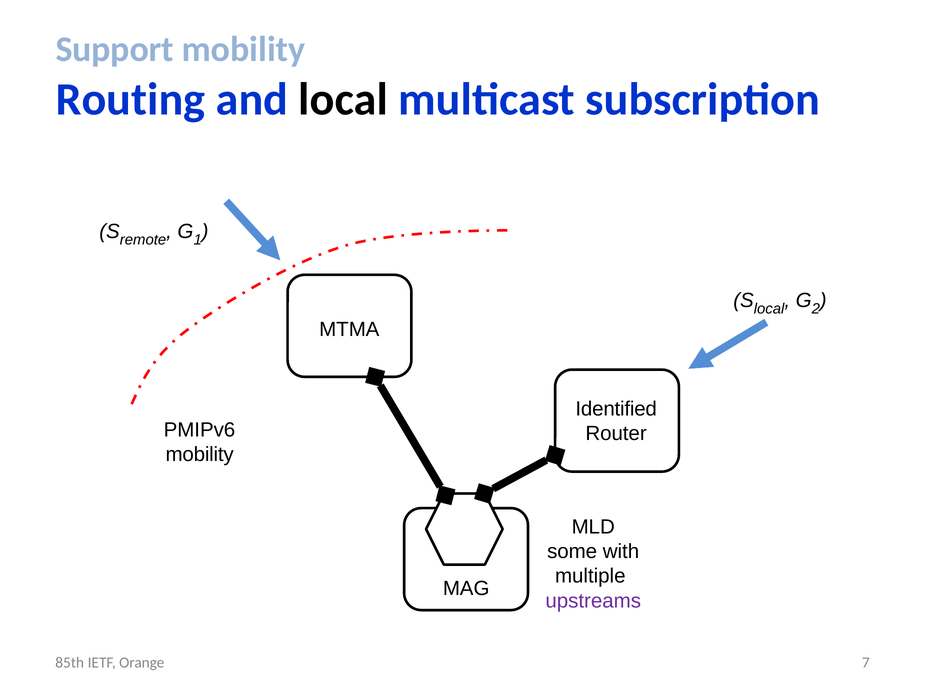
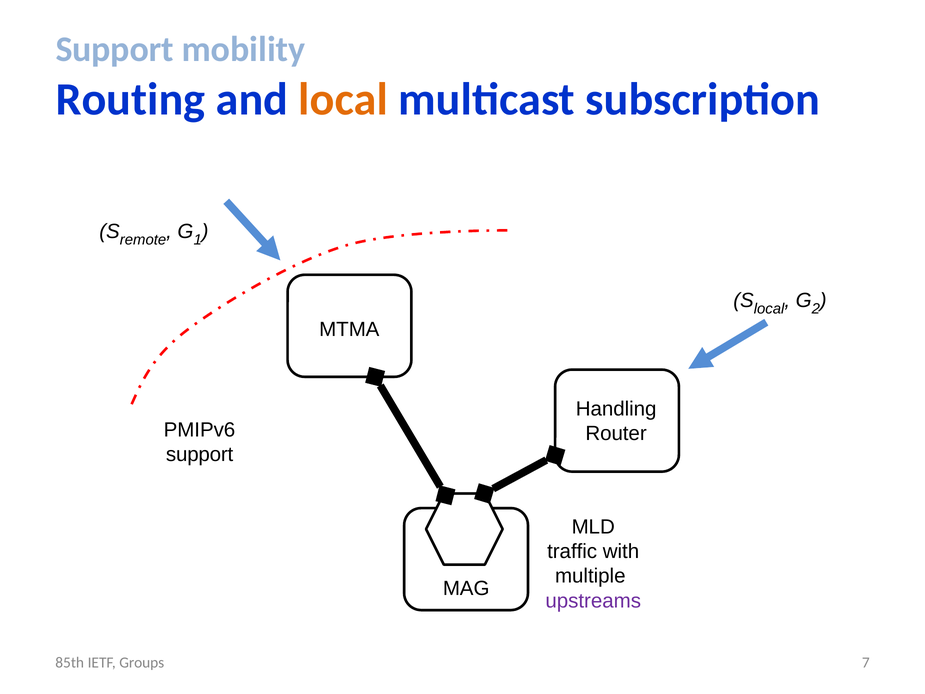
local at (343, 99) colour: black -> orange
Identified: Identified -> Handling
mobility at (200, 455): mobility -> support
some: some -> traffic
Orange: Orange -> Groups
